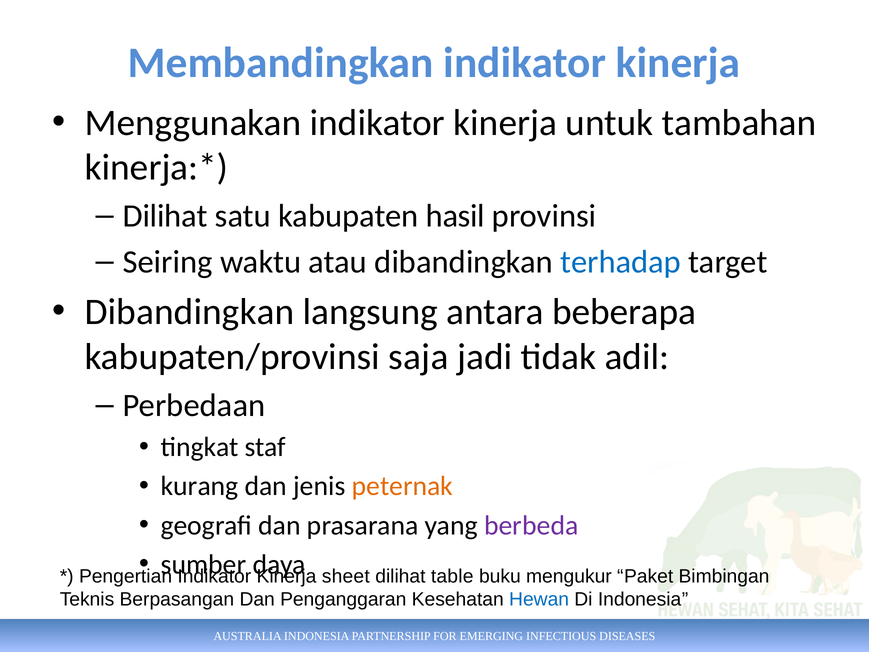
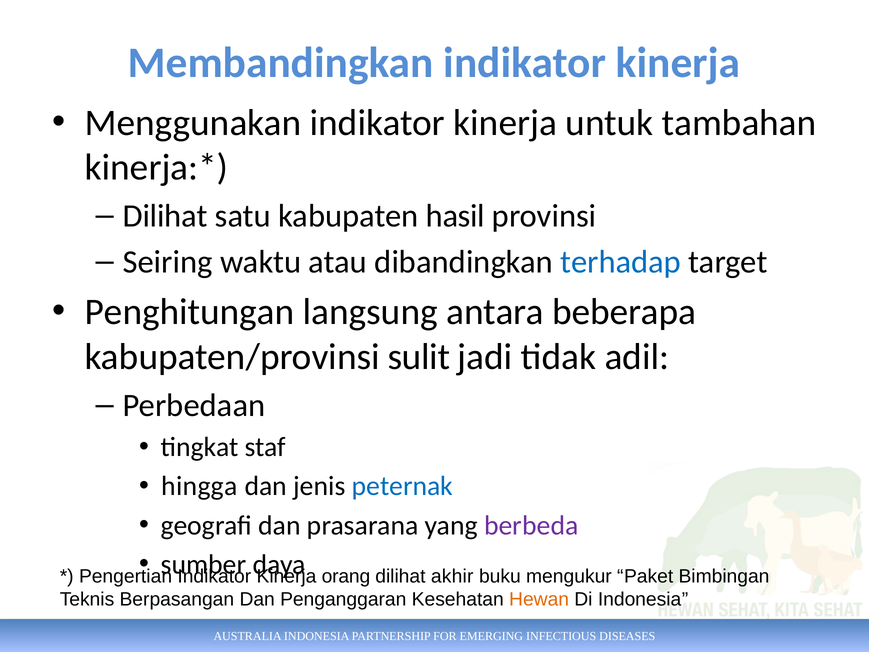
Dibandingkan at (189, 312): Dibandingkan -> Penghitungan
saja: saja -> sulit
kurang: kurang -> hingga
peternak colour: orange -> blue
sheet: sheet -> orang
table: table -> akhir
Hewan colour: blue -> orange
